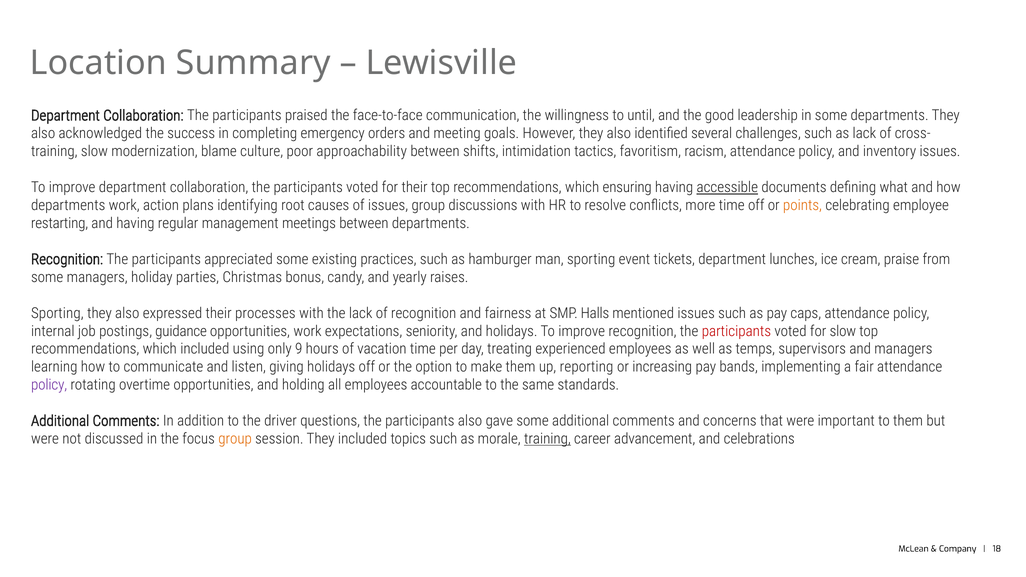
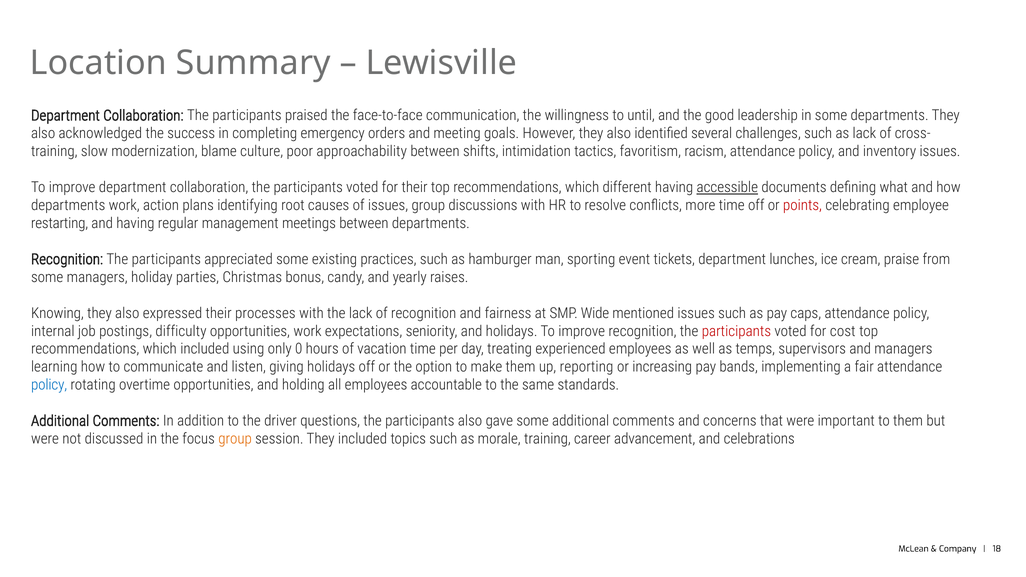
ensuring: ensuring -> different
points colour: orange -> red
Sporting at (57, 313): Sporting -> Knowing
Halls: Halls -> Wide
guidance: guidance -> difficulty
for slow: slow -> cost
9: 9 -> 0
policy at (49, 385) colour: purple -> blue
training at (547, 439) underline: present -> none
